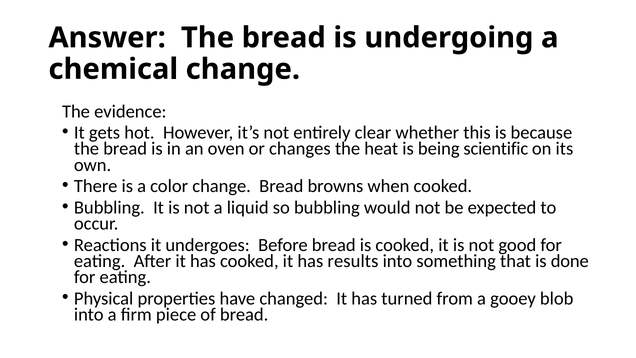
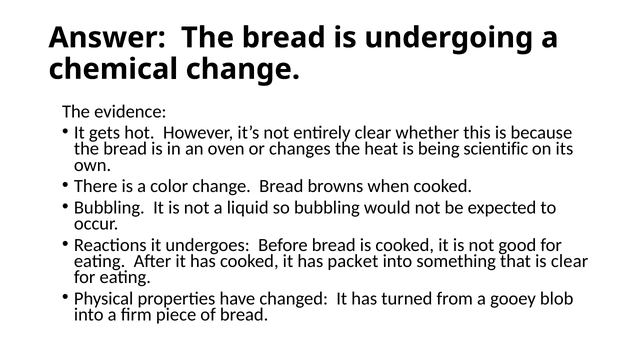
results: results -> packet
is done: done -> clear
